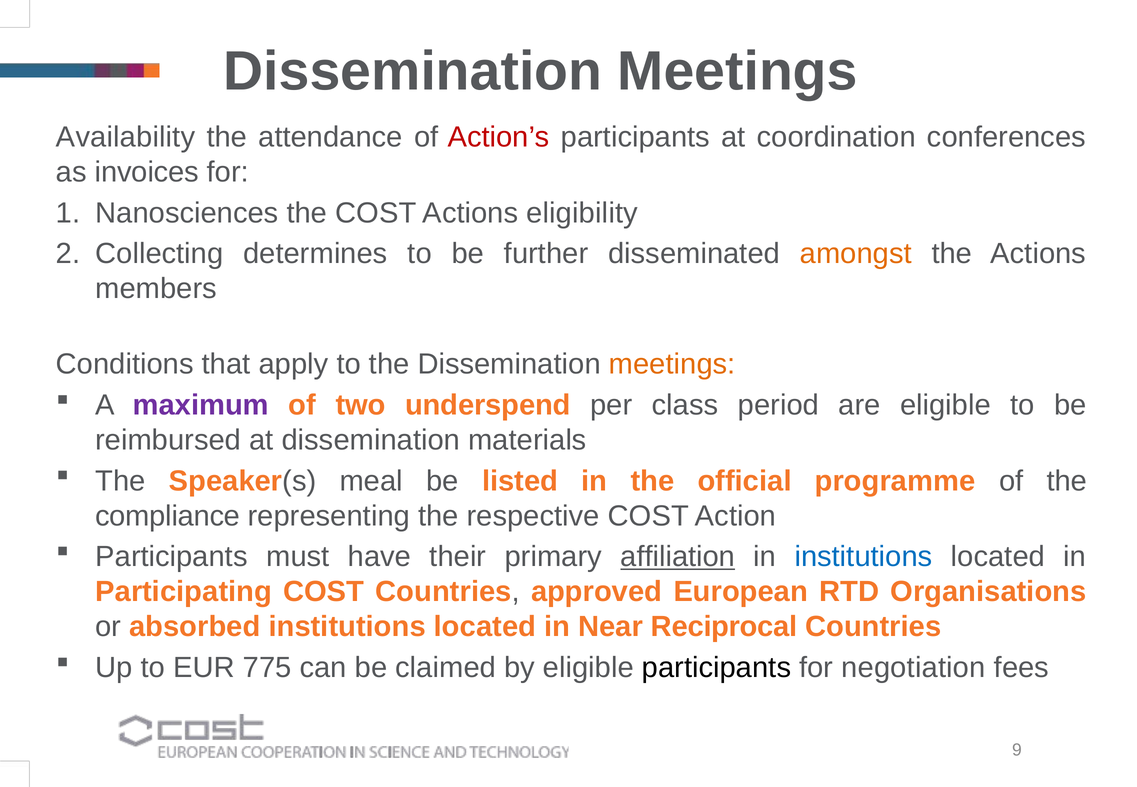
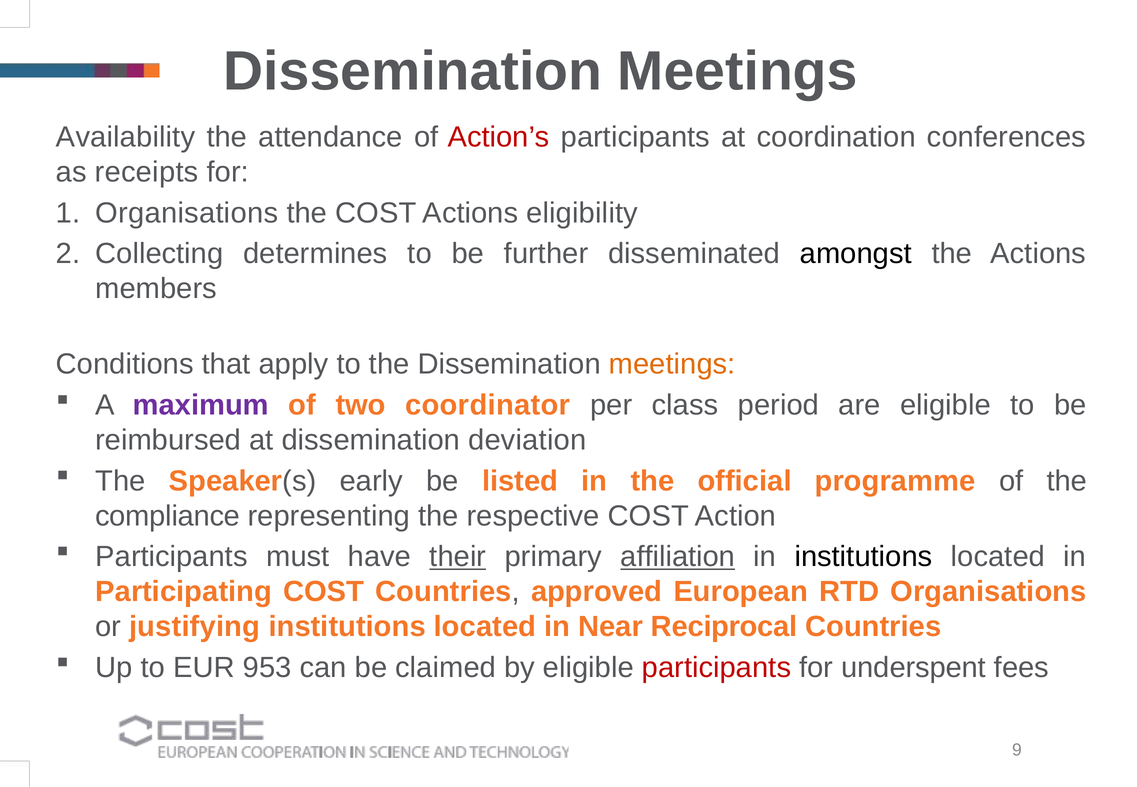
invoices: invoices -> receipts
Nanosciences at (187, 213): Nanosciences -> Organisations
amongst colour: orange -> black
underspend: underspend -> coordinator
materials: materials -> deviation
meal: meal -> early
their underline: none -> present
institutions at (863, 557) colour: blue -> black
absorbed: absorbed -> justifying
775: 775 -> 953
participants at (717, 668) colour: black -> red
negotiation: negotiation -> underspent
